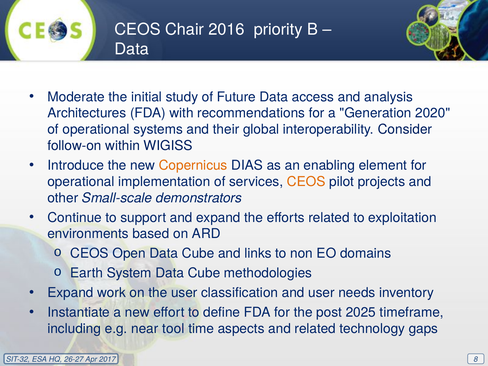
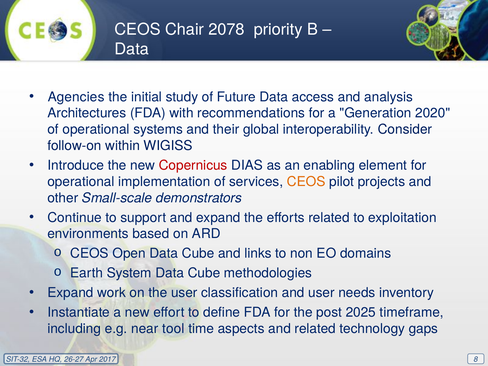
2016: 2016 -> 2078
Moderate: Moderate -> Agencies
Copernicus colour: orange -> red
